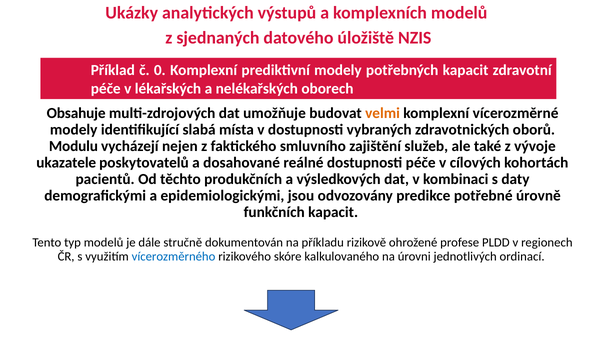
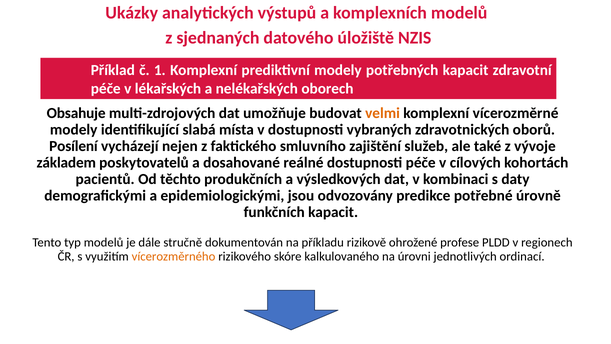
0: 0 -> 1
Modulu: Modulu -> Posílení
ukazatele: ukazatele -> základem
vícerozměrného colour: blue -> orange
